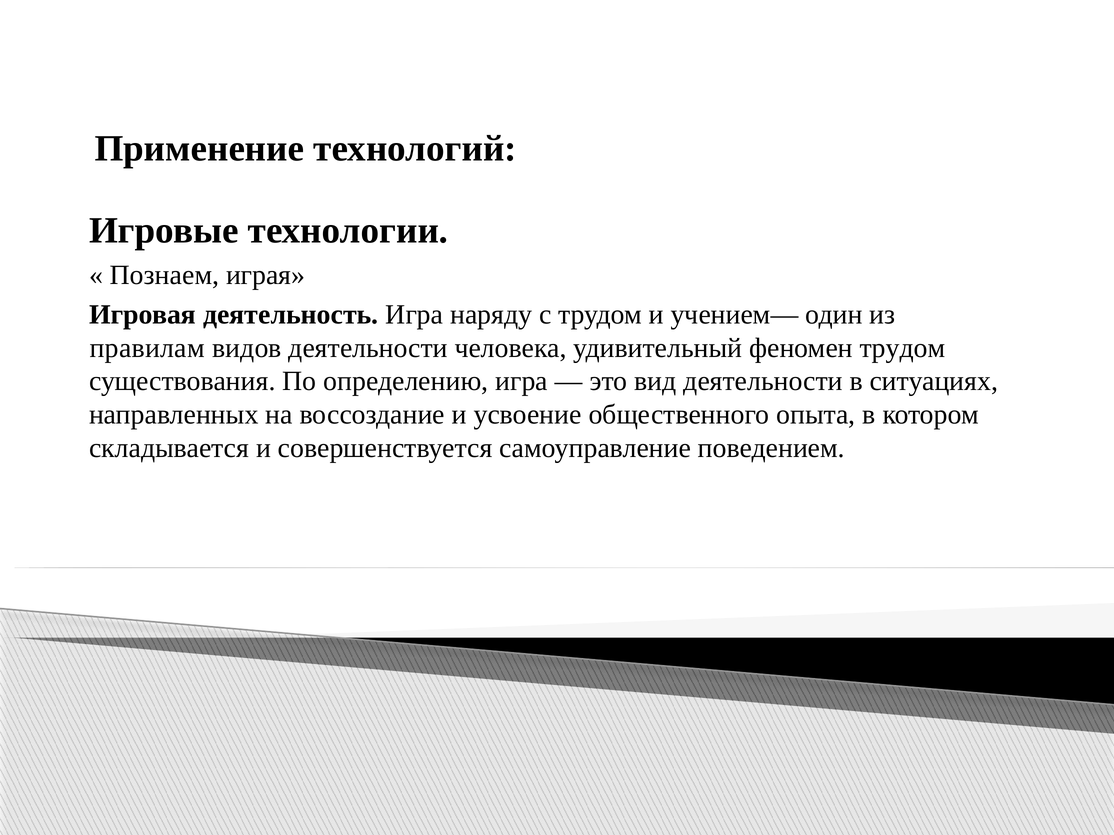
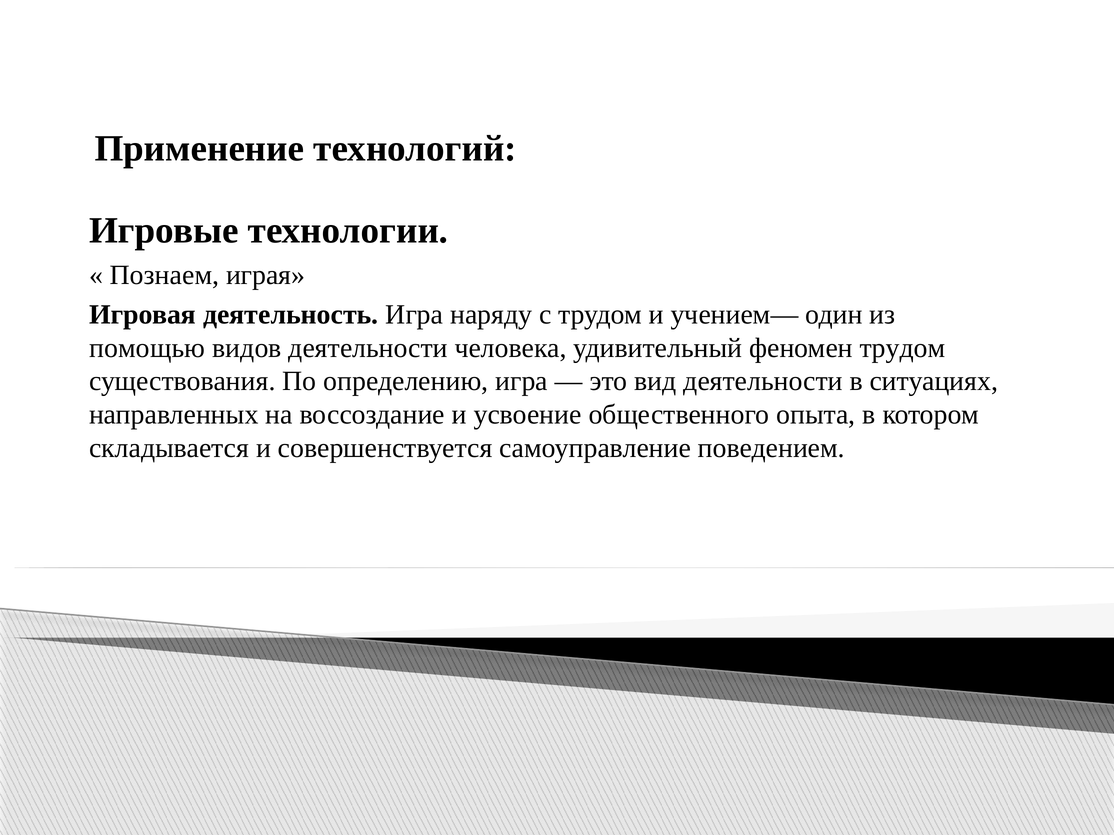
правилам: правилам -> помощью
